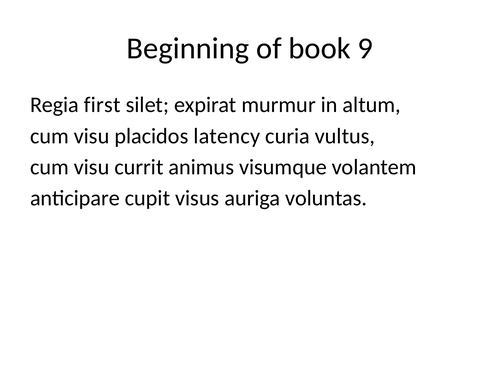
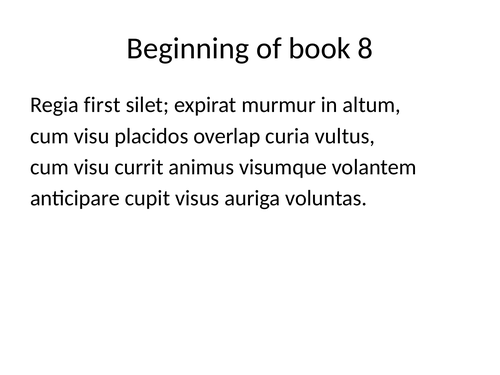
9: 9 -> 8
latency: latency -> overlap
